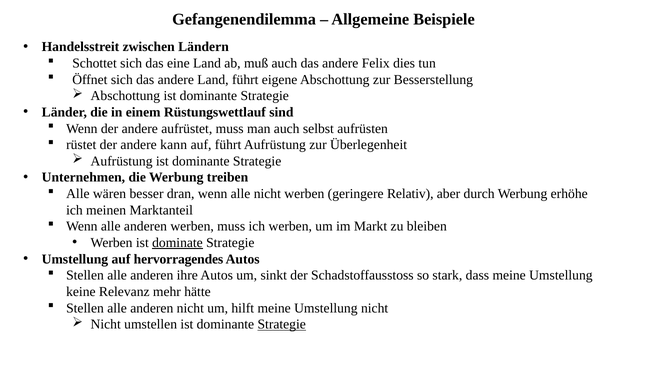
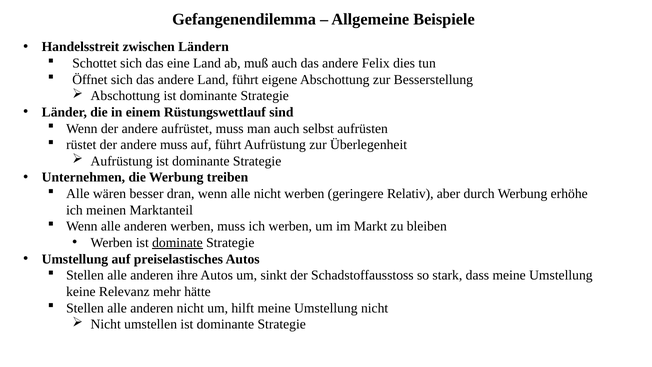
andere kann: kann -> muss
hervorragendes: hervorragendes -> preiselastisches
Strategie at (282, 324) underline: present -> none
